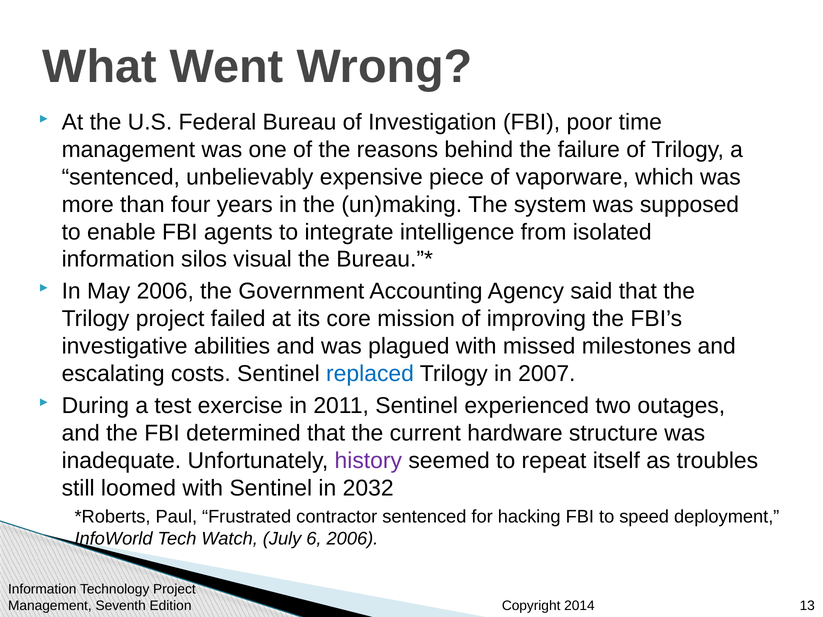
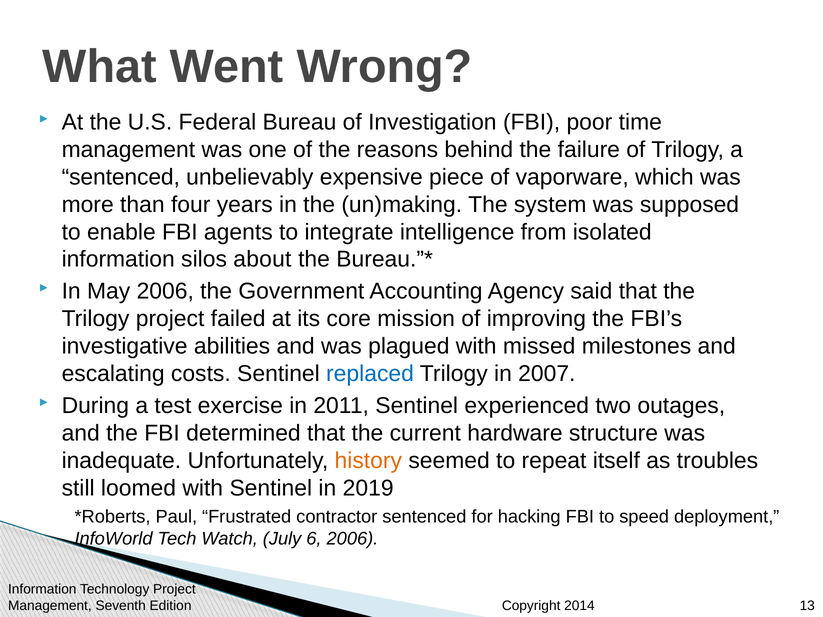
visual: visual -> about
history colour: purple -> orange
2032: 2032 -> 2019
